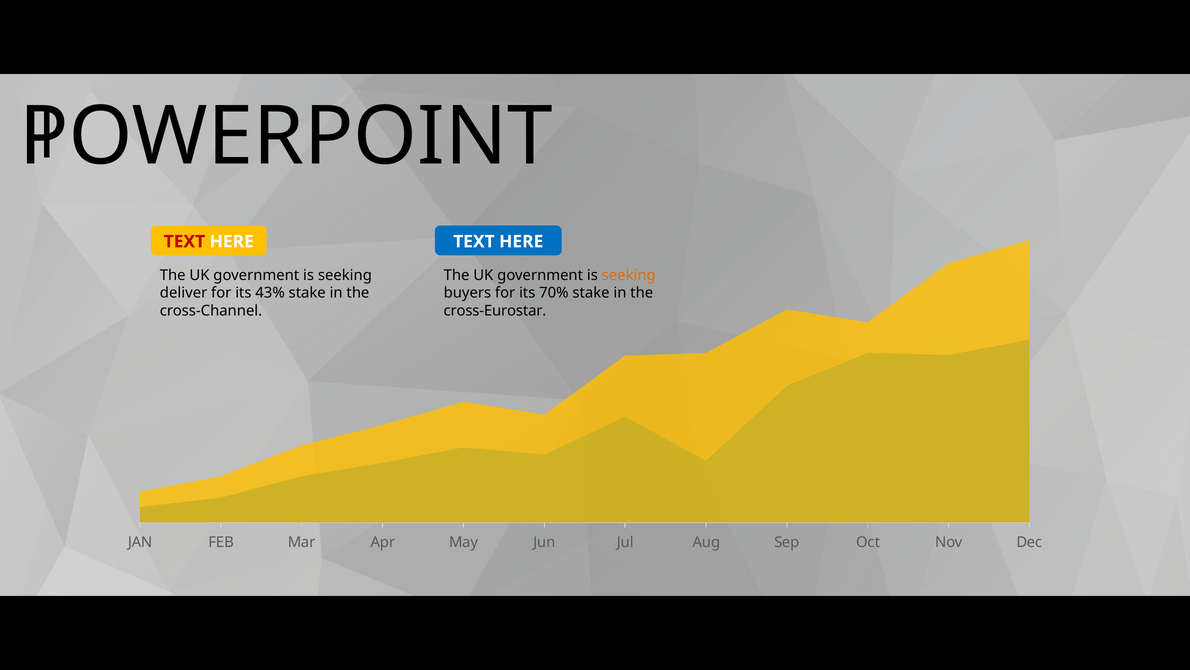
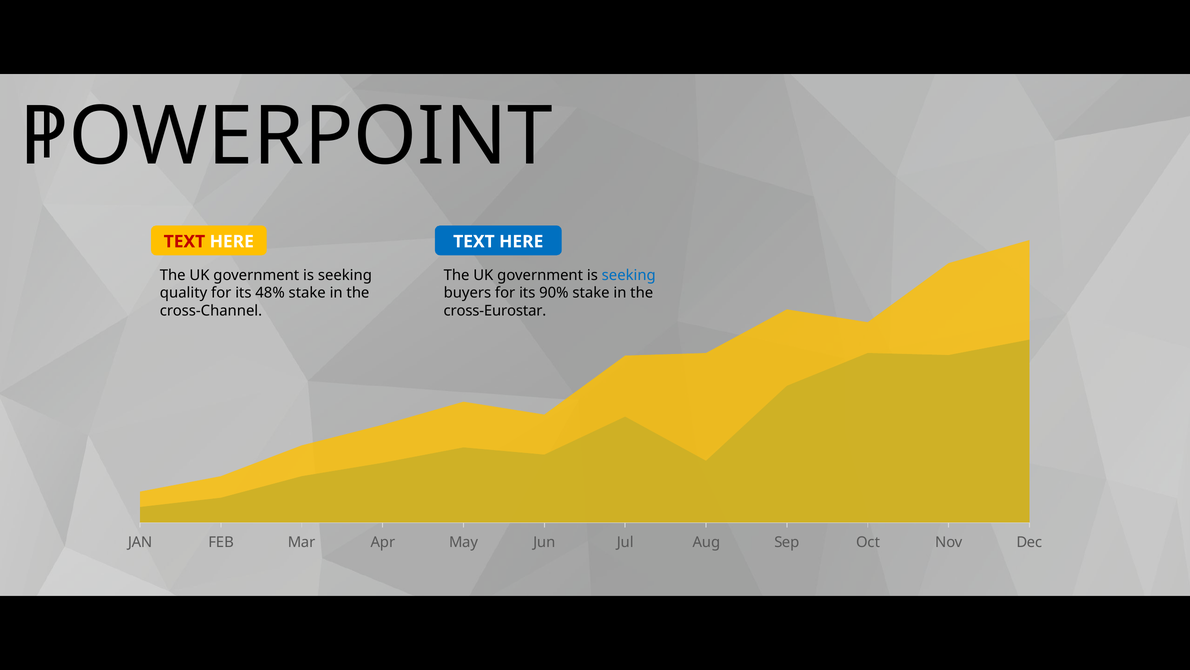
seeking at (629, 275) colour: orange -> blue
deliver: deliver -> quality
43%: 43% -> 48%
70%: 70% -> 90%
